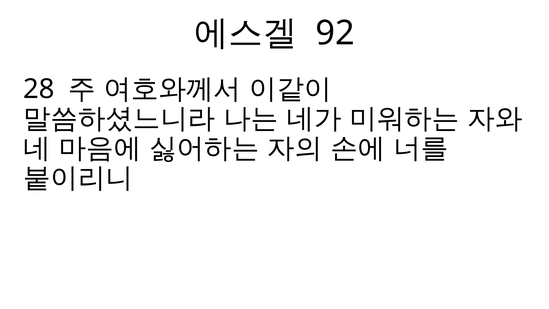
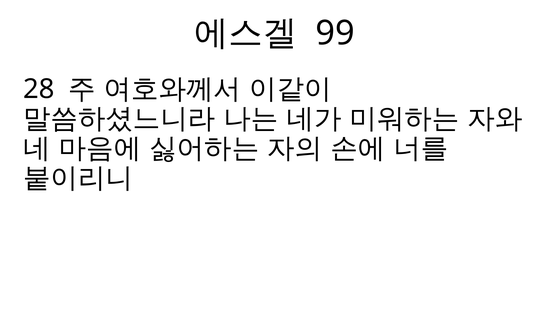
92: 92 -> 99
